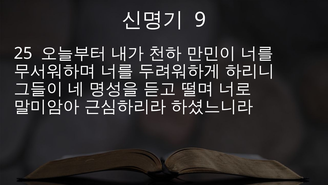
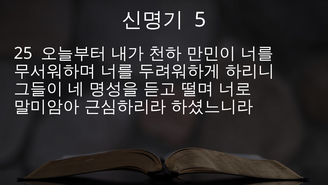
9: 9 -> 5
